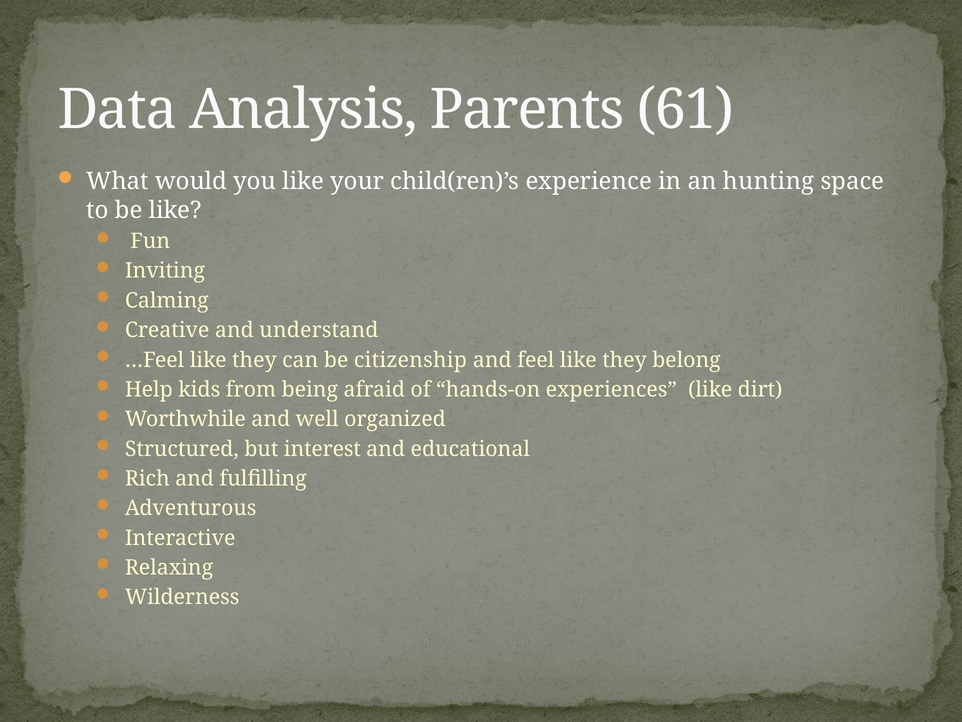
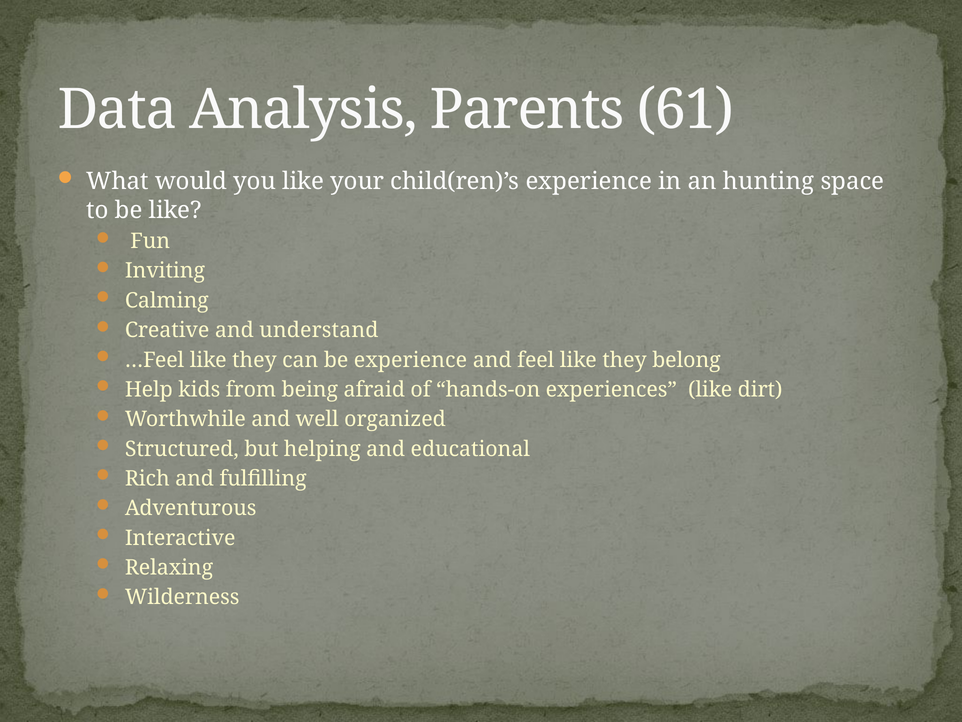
be citizenship: citizenship -> experience
interest: interest -> helping
